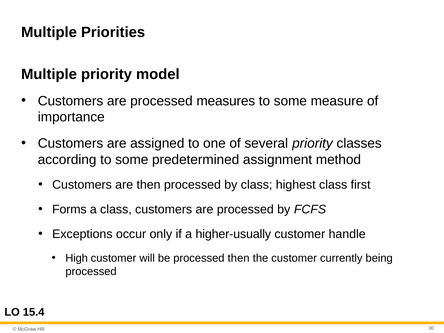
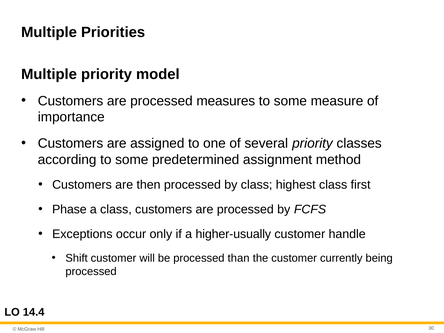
Forms: Forms -> Phase
High: High -> Shift
processed then: then -> than
15.4: 15.4 -> 14.4
